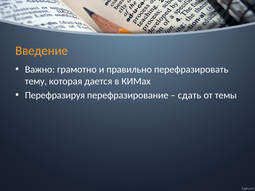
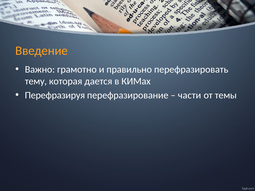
сдать: сдать -> части
